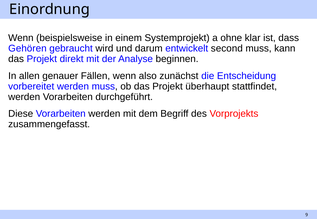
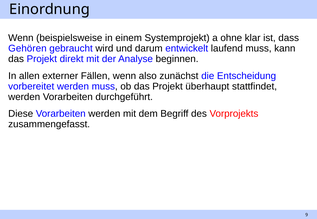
second: second -> laufend
genauer: genauer -> externer
